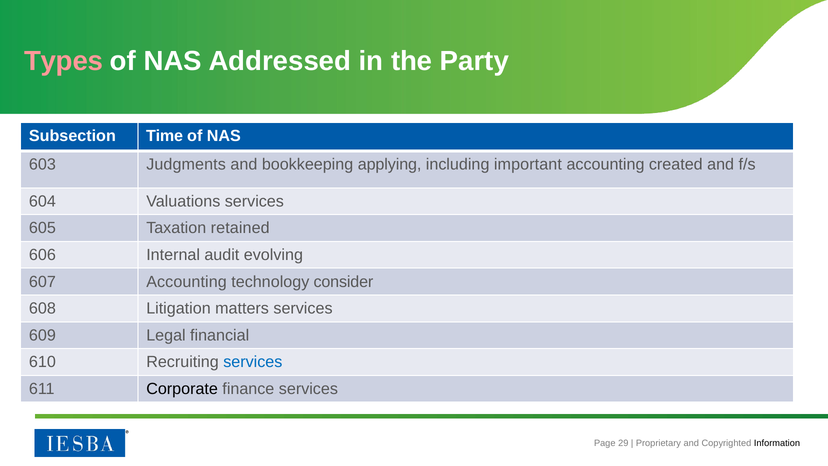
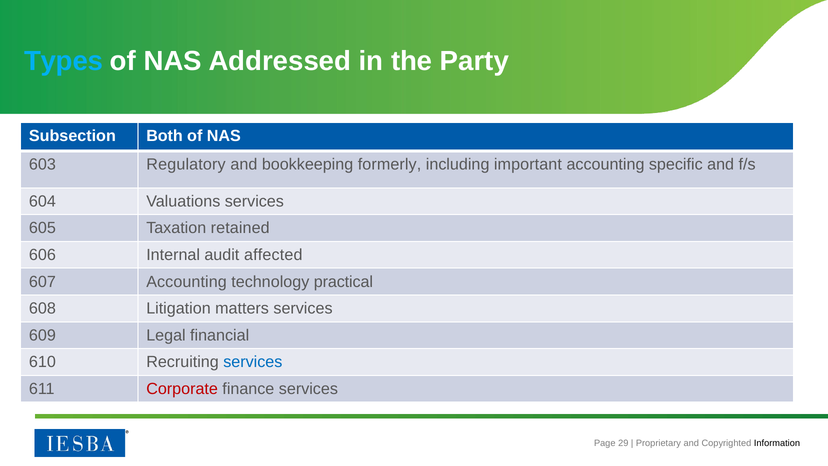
Types colour: pink -> light blue
Time: Time -> Both
Judgments: Judgments -> Regulatory
applying: applying -> formerly
created: created -> specific
evolving: evolving -> affected
consider: consider -> practical
Corporate colour: black -> red
